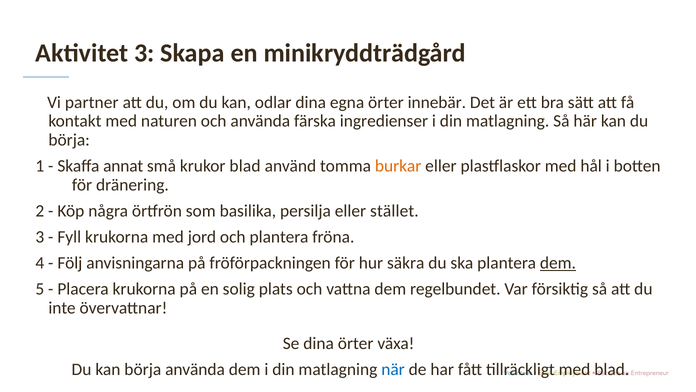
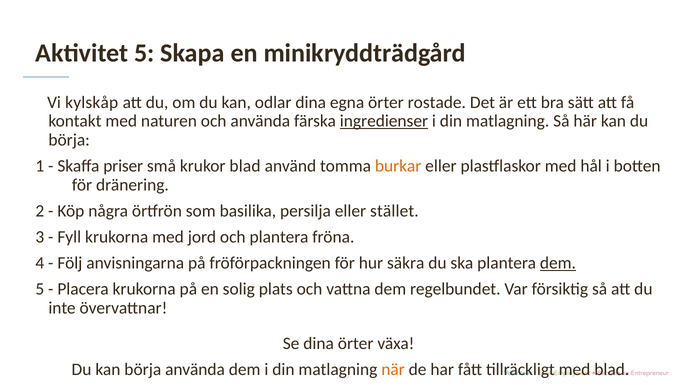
Aktivitet 3: 3 -> 5
partner: partner -> kylskåp
innebär: innebär -> rostade
ingredienser underline: none -> present
annat: annat -> priser
när colour: blue -> orange
